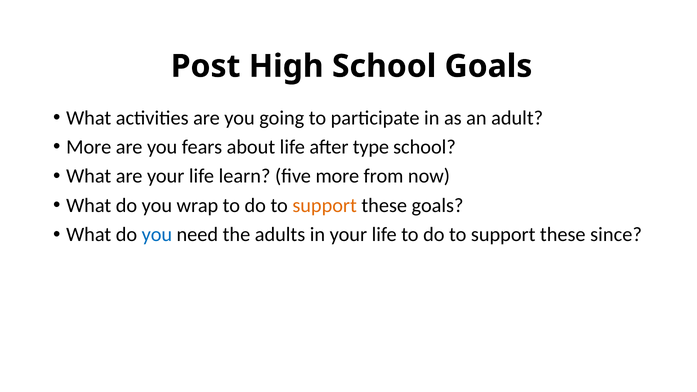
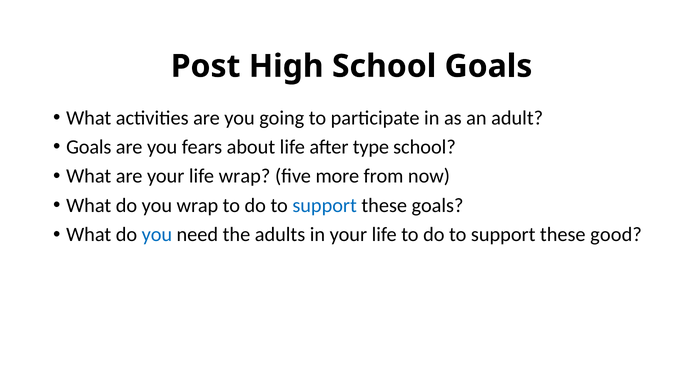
More at (89, 147): More -> Goals
life learn: learn -> wrap
support at (325, 206) colour: orange -> blue
since: since -> good
